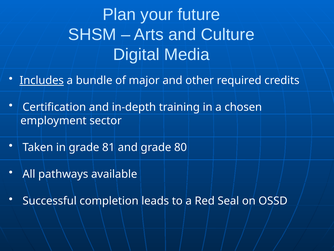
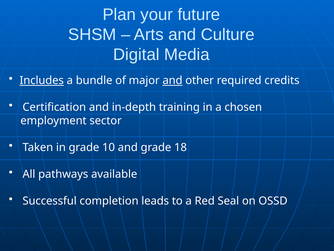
and at (172, 80) underline: none -> present
81: 81 -> 10
80: 80 -> 18
